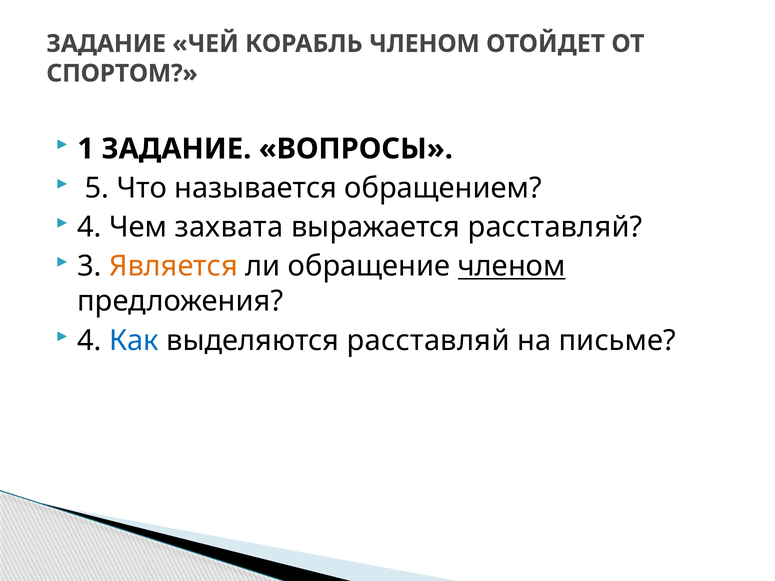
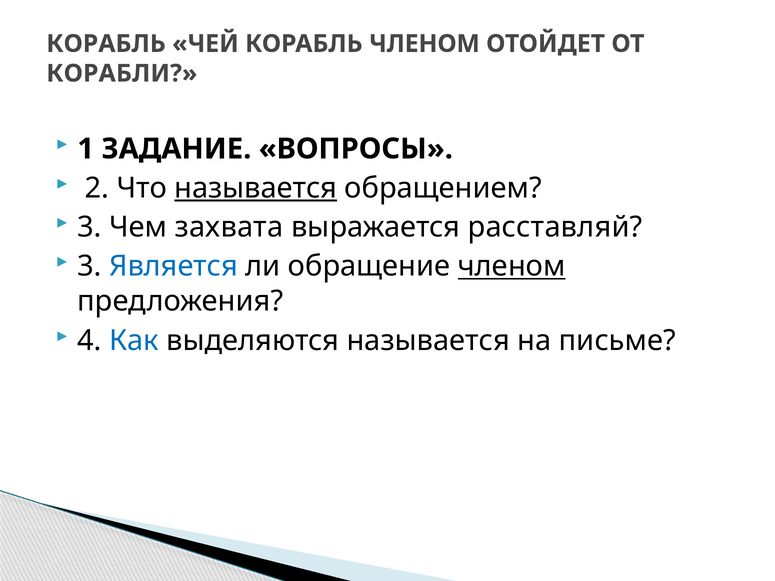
ЗАДАНИЕ at (106, 44): ЗАДАНИЕ -> КОРАБЛЬ
СПОРТОМ: СПОРТОМ -> КОРАБЛИ
5: 5 -> 2
называется at (256, 188) underline: none -> present
4 at (90, 227): 4 -> 3
Является colour: orange -> blue
выделяются расставляй: расставляй -> называется
